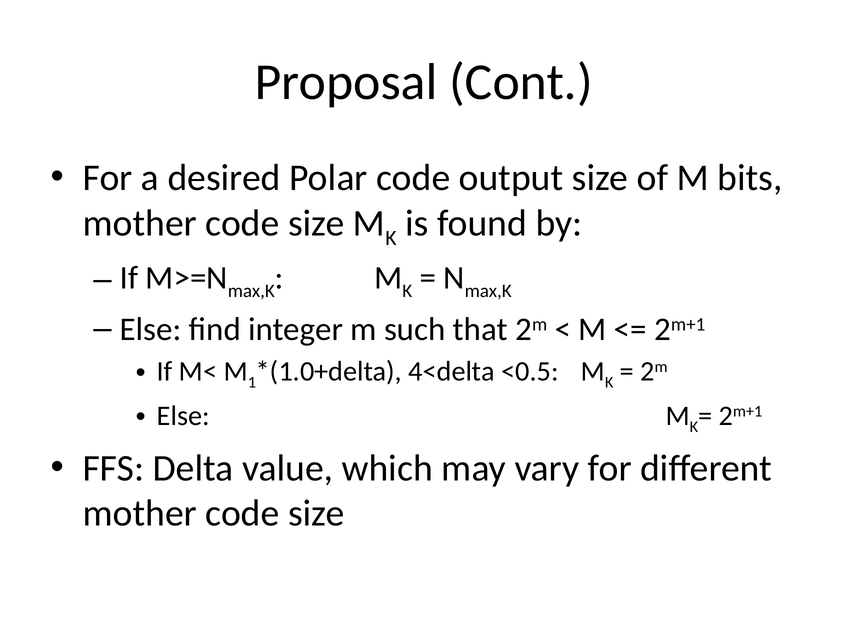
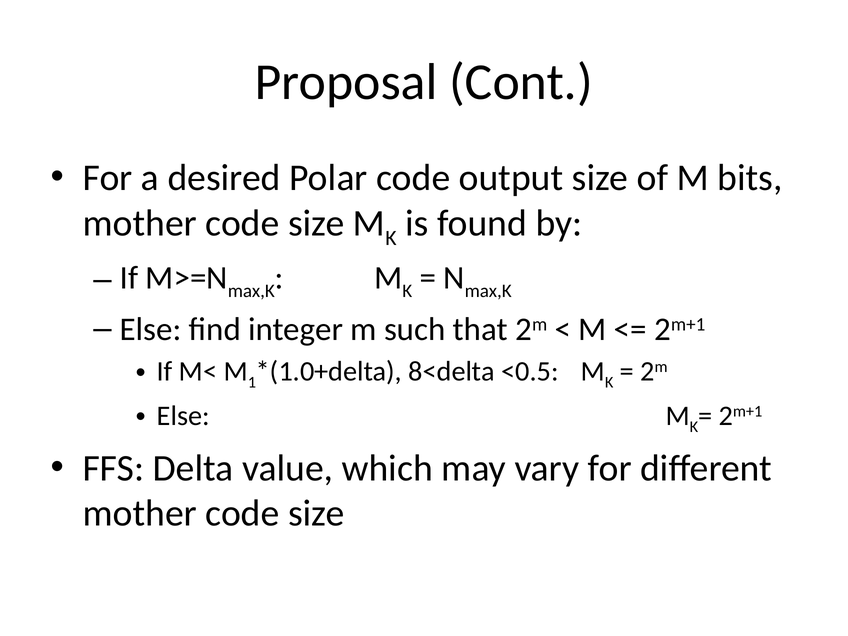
4<delta: 4<delta -> 8<delta
